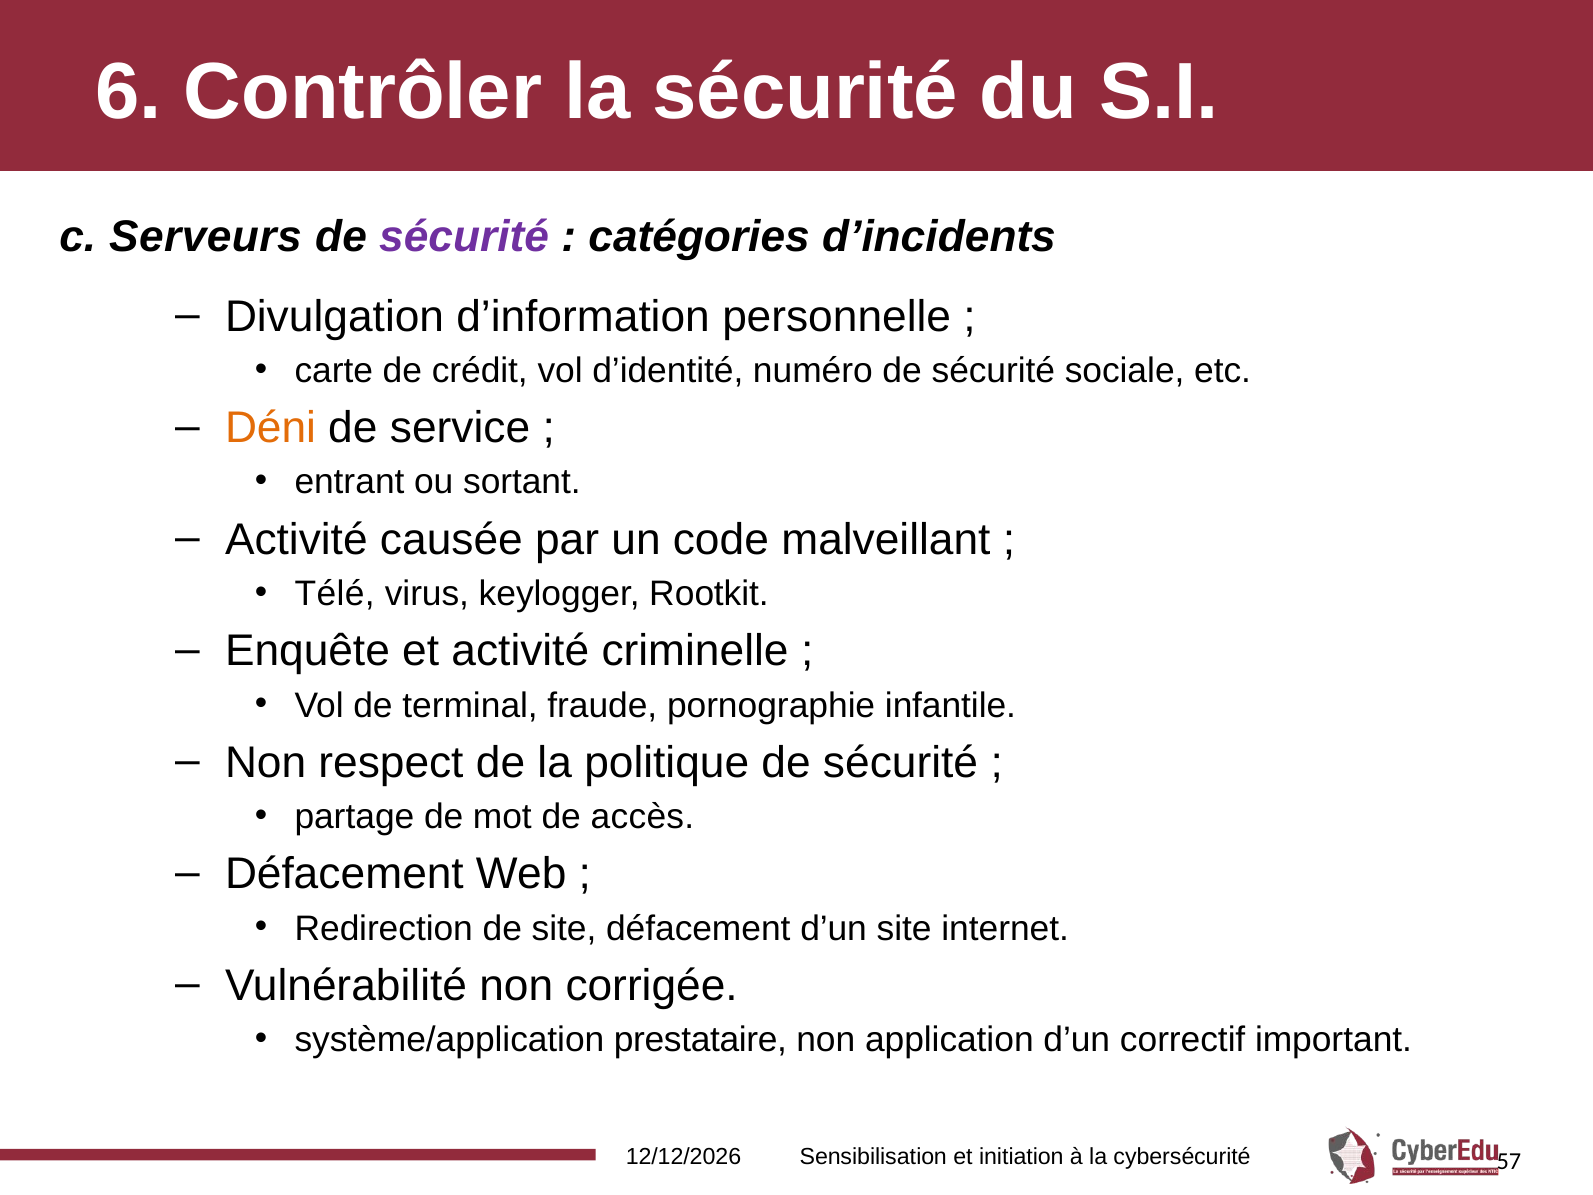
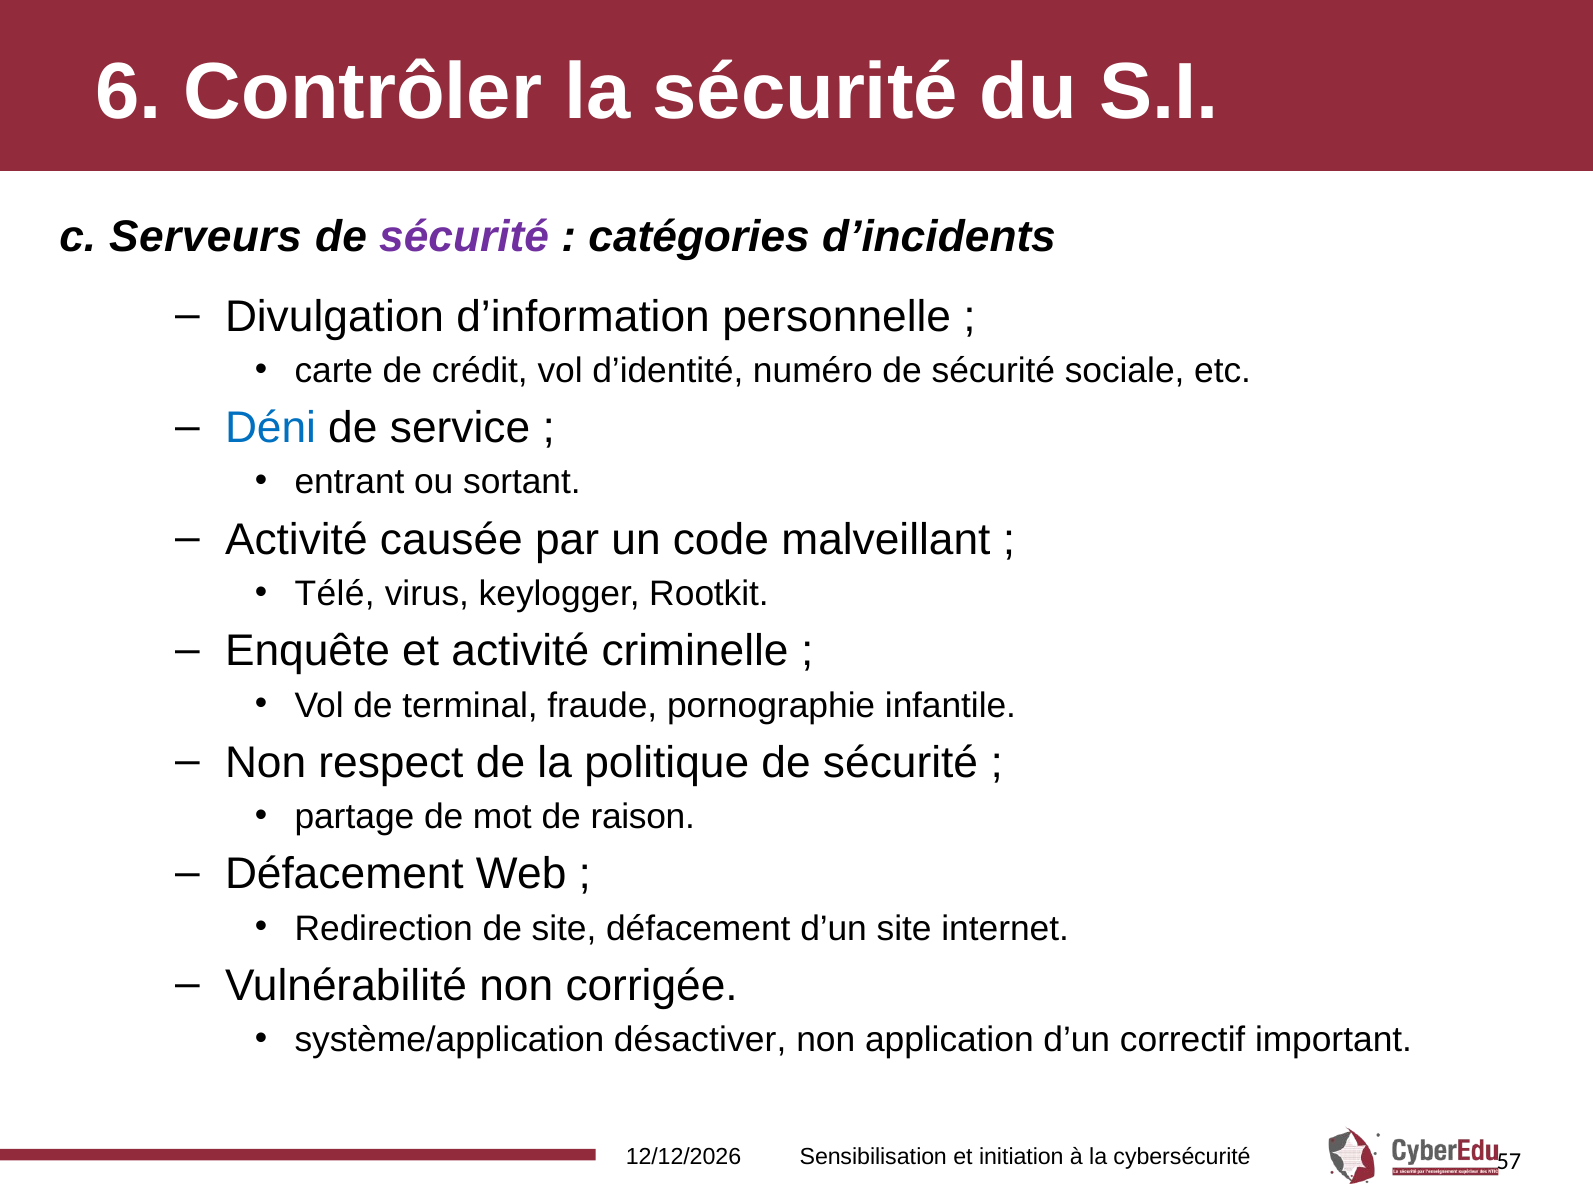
Déni colour: orange -> blue
accès: accès -> raison
prestataire: prestataire -> désactiver
